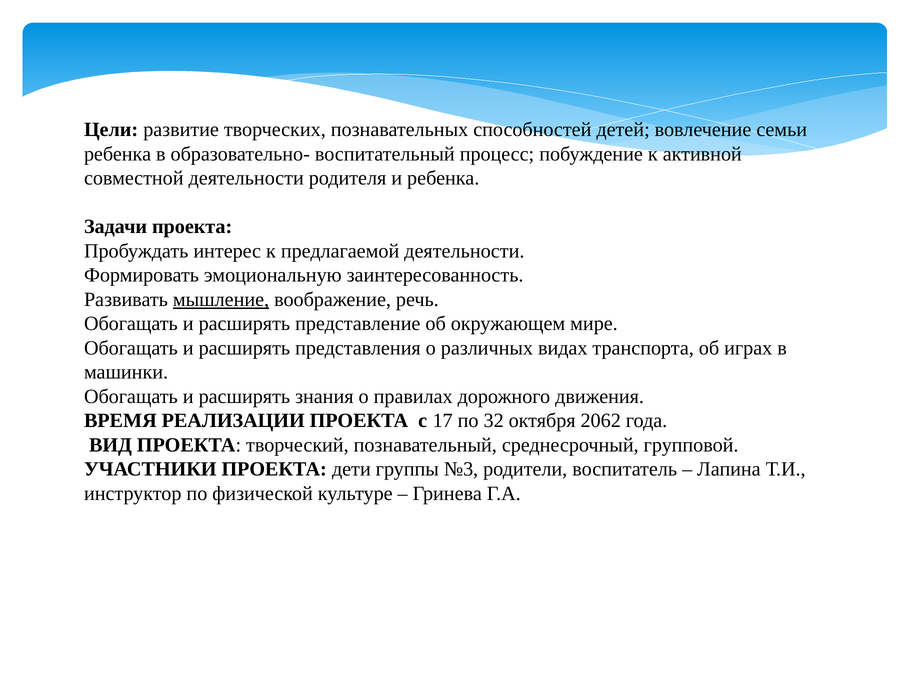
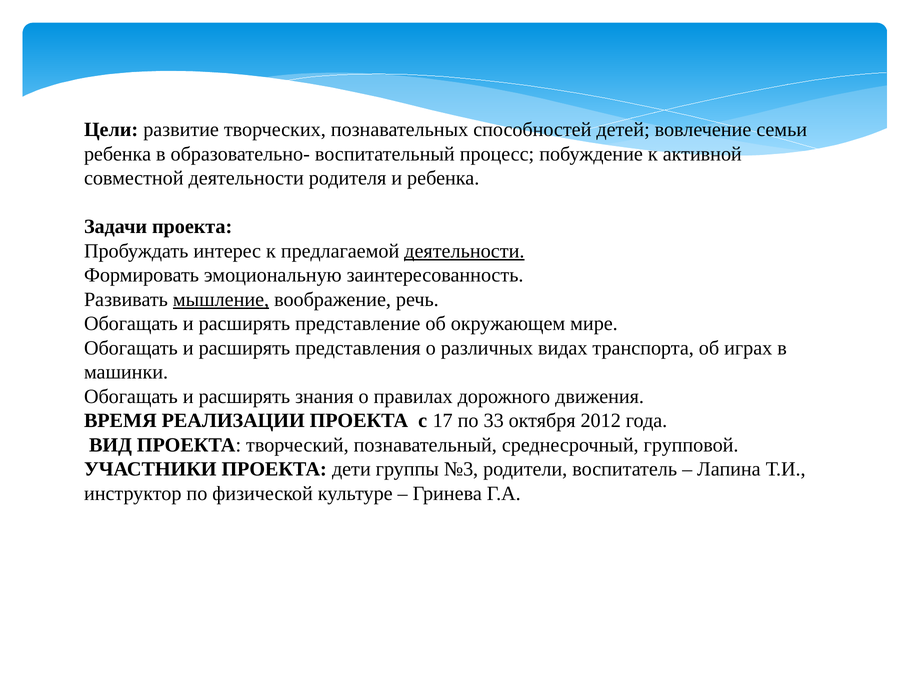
деятельности at (464, 251) underline: none -> present
32: 32 -> 33
2062: 2062 -> 2012
